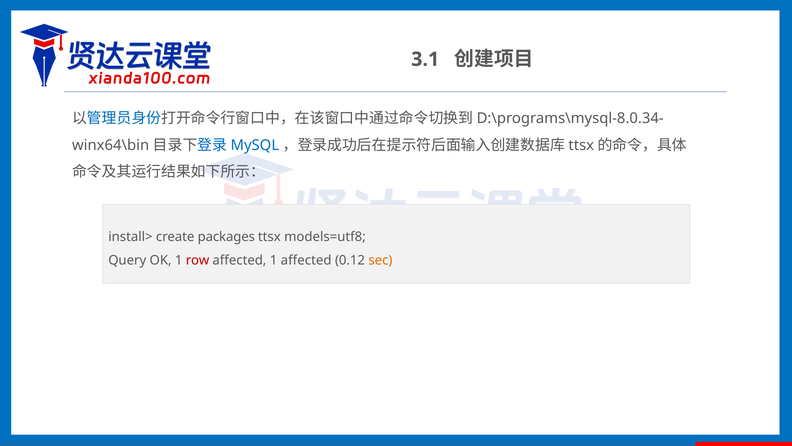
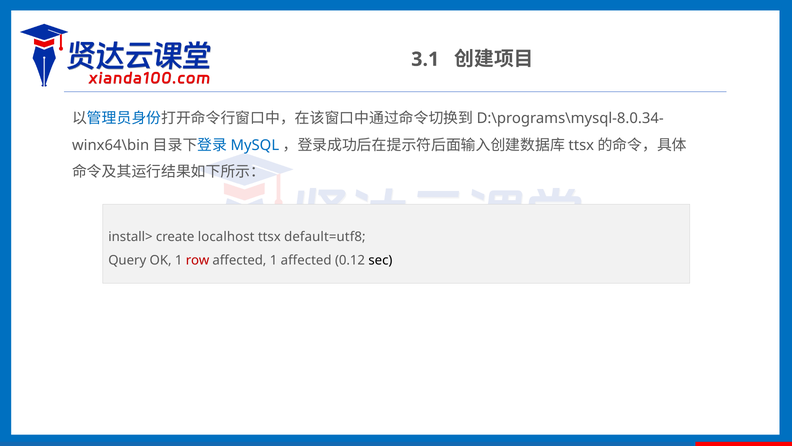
packages: packages -> localhost
models=utf8: models=utf8 -> default=utf8
sec colour: orange -> black
